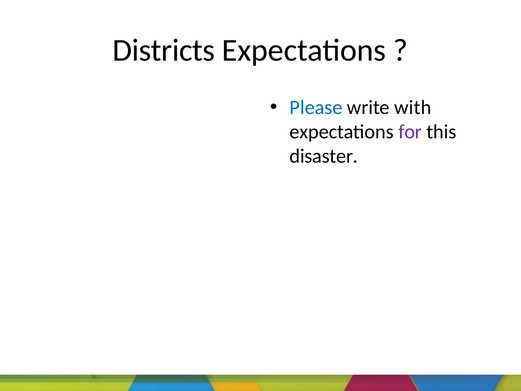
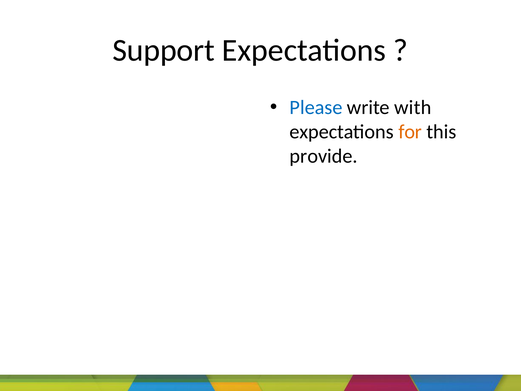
Districts: Districts -> Support
for colour: purple -> orange
disaster: disaster -> provide
